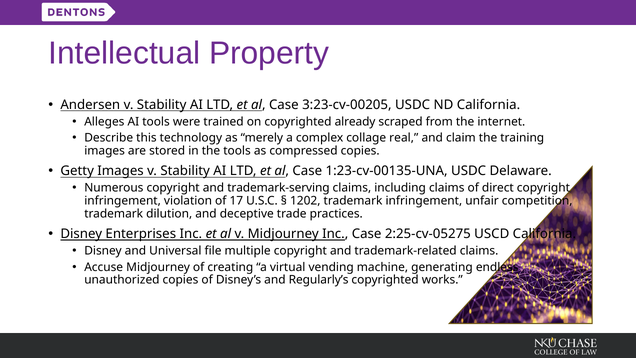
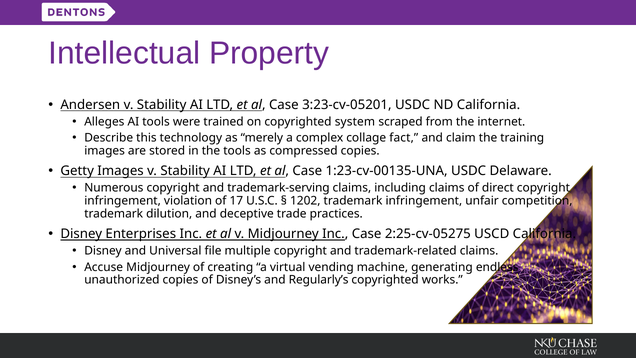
3:23-cv-00205: 3:23-cv-00205 -> 3:23-cv-05201
already: already -> system
real: real -> fact
